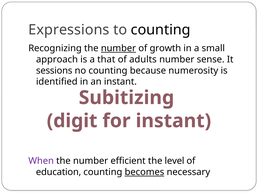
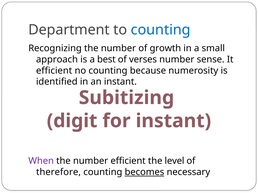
Expressions: Expressions -> Department
counting at (161, 30) colour: black -> blue
number at (118, 48) underline: present -> none
that: that -> best
adults: adults -> verses
sessions at (54, 71): sessions -> efficient
education: education -> therefore
